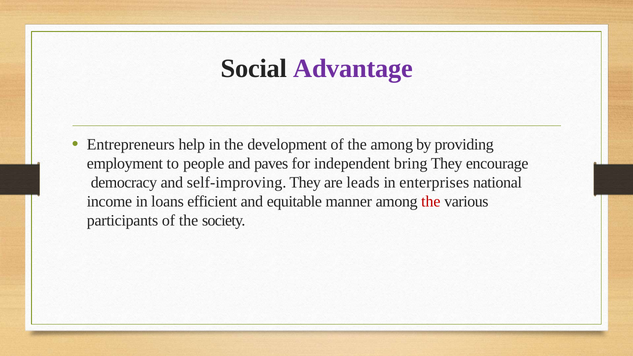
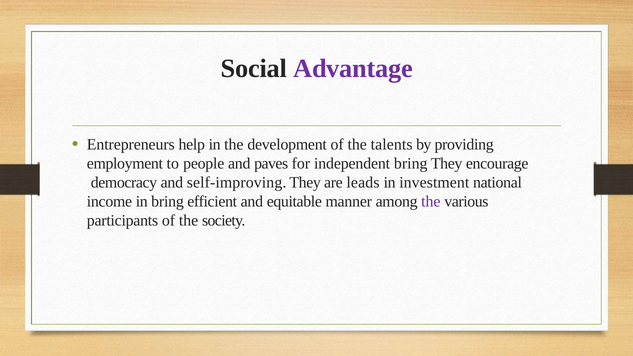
the among: among -> talents
enterprises: enterprises -> investment
in loans: loans -> bring
the at (431, 201) colour: red -> purple
